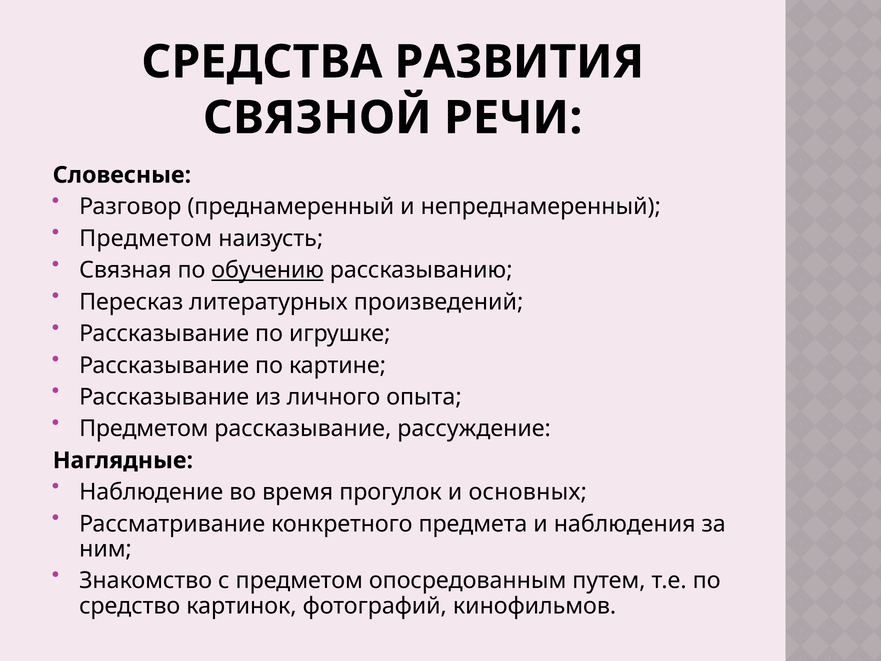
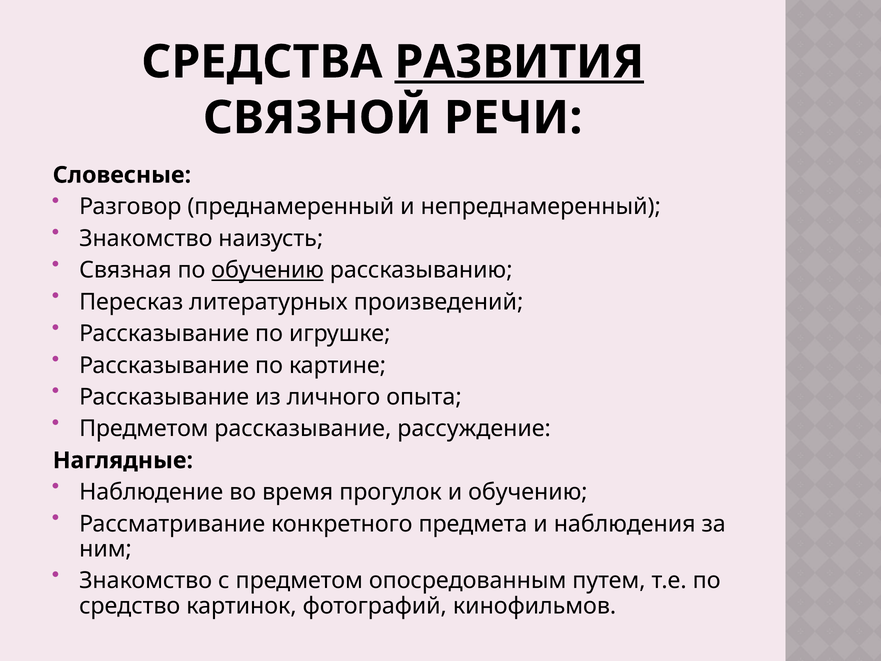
РАЗВИТИЯ underline: none -> present
Предметом at (146, 238): Предметом -> Знакомство
и основных: основных -> обучению
